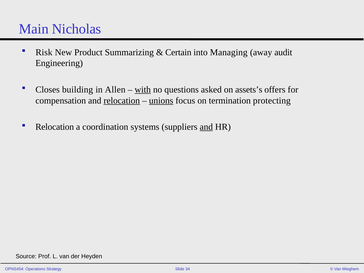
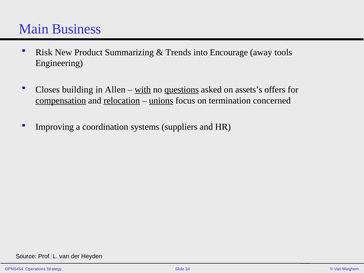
Nicholas: Nicholas -> Business
Certain: Certain -> Trends
Managing: Managing -> Encourage
audit: audit -> tools
questions underline: none -> present
compensation underline: none -> present
protecting: protecting -> concerned
Relocation at (55, 127): Relocation -> Improving
and at (206, 127) underline: present -> none
